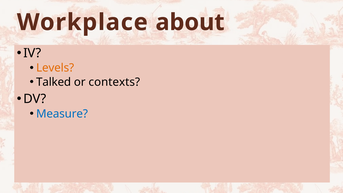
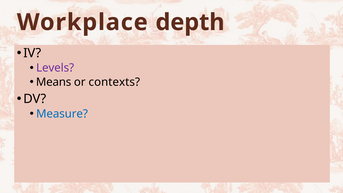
about: about -> depth
Levels colour: orange -> purple
Talked: Talked -> Means
